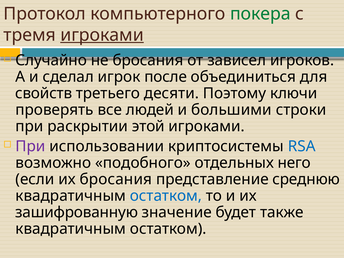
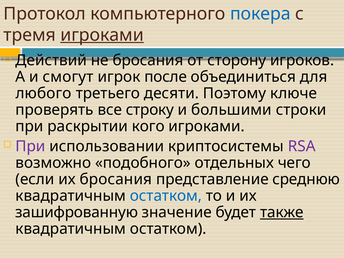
покера colour: green -> blue
Случайно: Случайно -> Действий
зависел: зависел -> сторону
сделал: сделал -> смогут
свойств: свойств -> любого
ключи: ключи -> ключе
людей: людей -> строку
этой: этой -> кого
RSA colour: blue -> purple
него: него -> чего
также underline: none -> present
